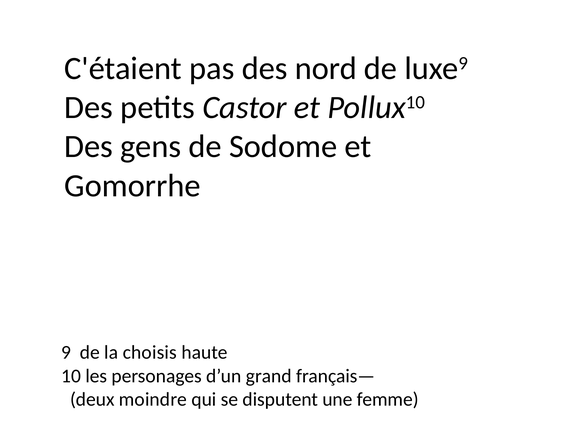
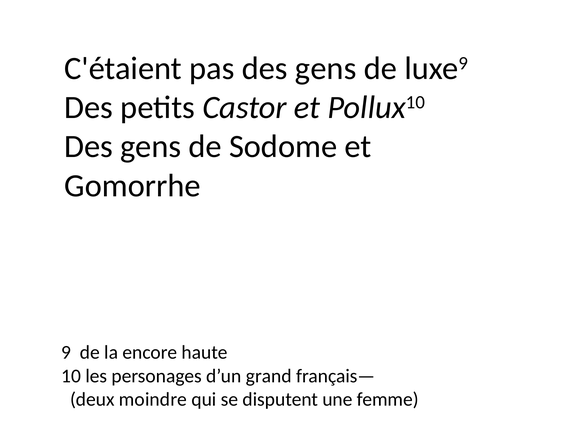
pas des nord: nord -> gens
choisis: choisis -> encore
